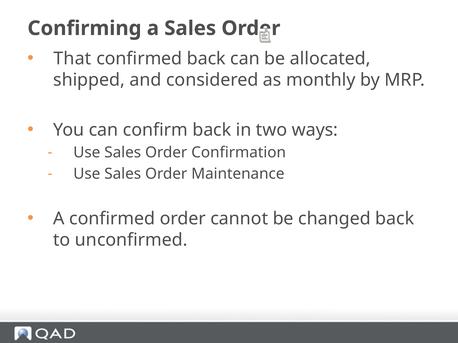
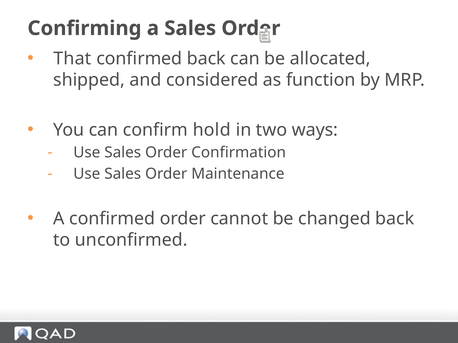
monthly: monthly -> function
confirm back: back -> hold
